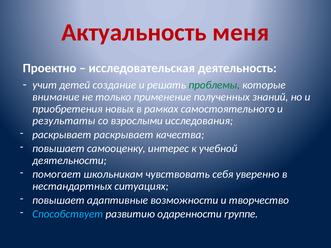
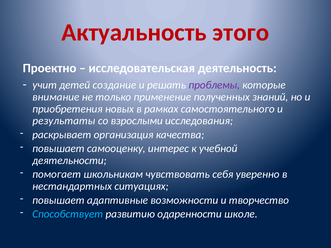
меня: меня -> этого
проблемы colour: green -> purple
раскрывает раскрывает: раскрывает -> организация
группе: группе -> школе
